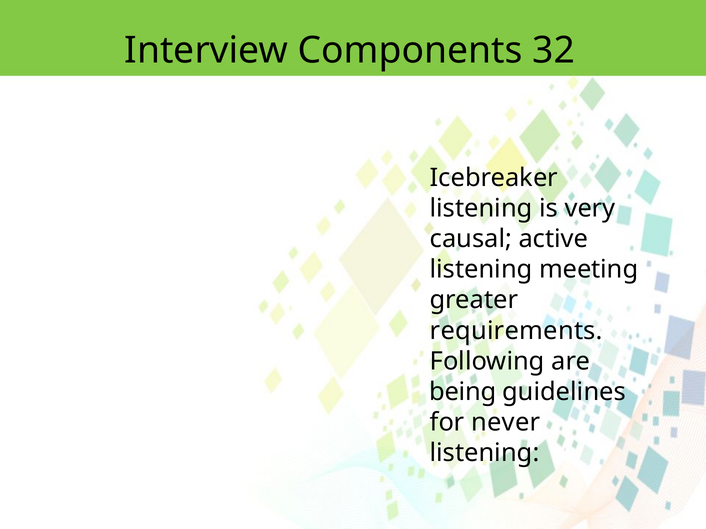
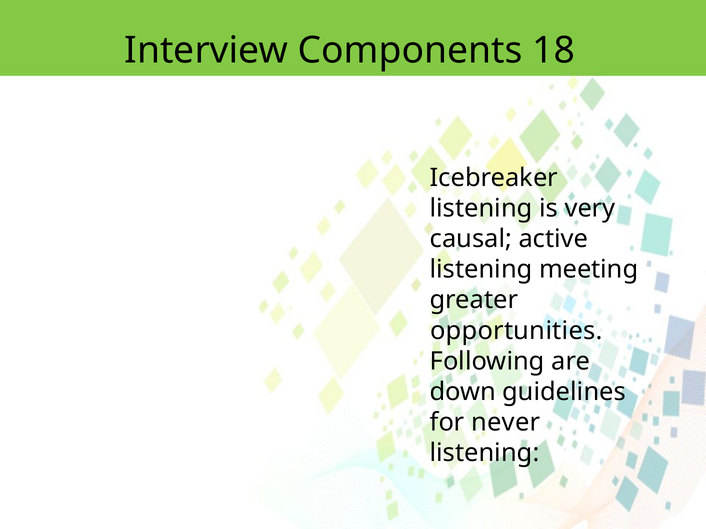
32: 32 -> 18
requirements: requirements -> opportunities
being: being -> down
